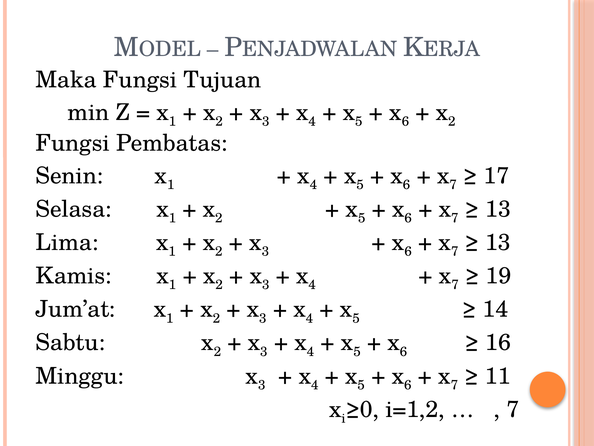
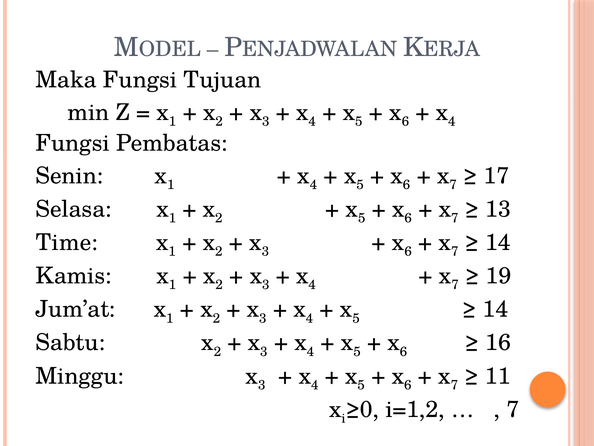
2 at (452, 121): 2 -> 4
Lima: Lima -> Time
13 at (498, 242): 13 -> 14
